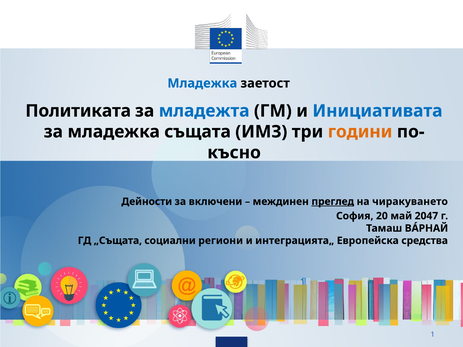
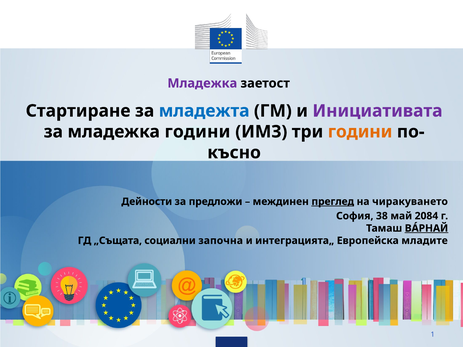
Младежка at (202, 83) colour: blue -> purple
Политиката: Политиката -> Стартиране
Инициативата colour: blue -> purple
младежка същата: същата -> години
включени: включени -> предложи
20: 20 -> 38
2047: 2047 -> 2084
ВÁРНАЙ underline: none -> present
региони: региони -> започна
средства: средства -> младите
